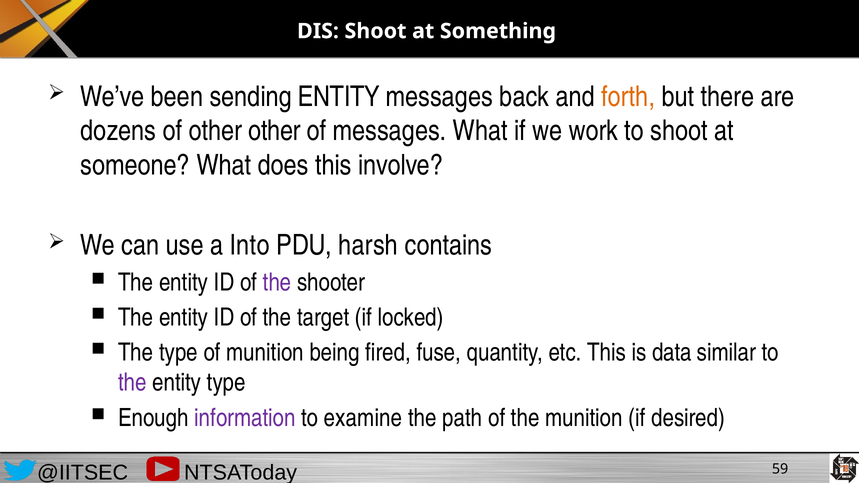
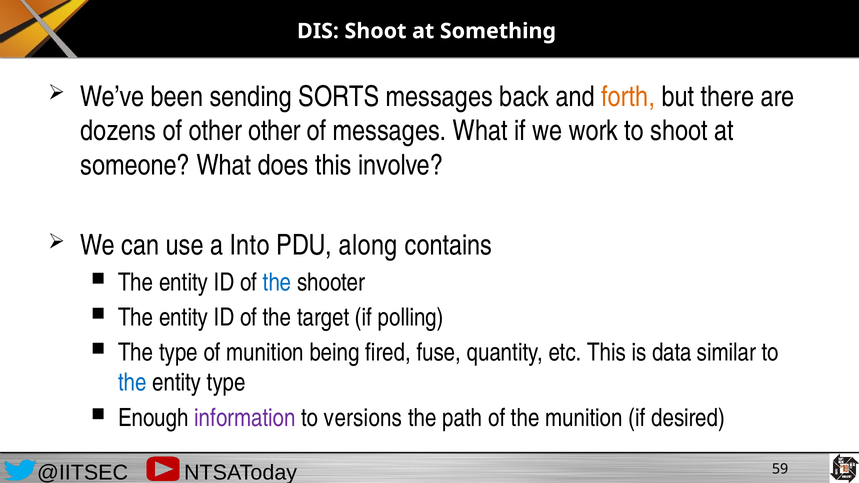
sending ENTITY: ENTITY -> SORTS
harsh: harsh -> along
the at (277, 283) colour: purple -> blue
locked: locked -> polling
the at (132, 383) colour: purple -> blue
examine: examine -> versions
